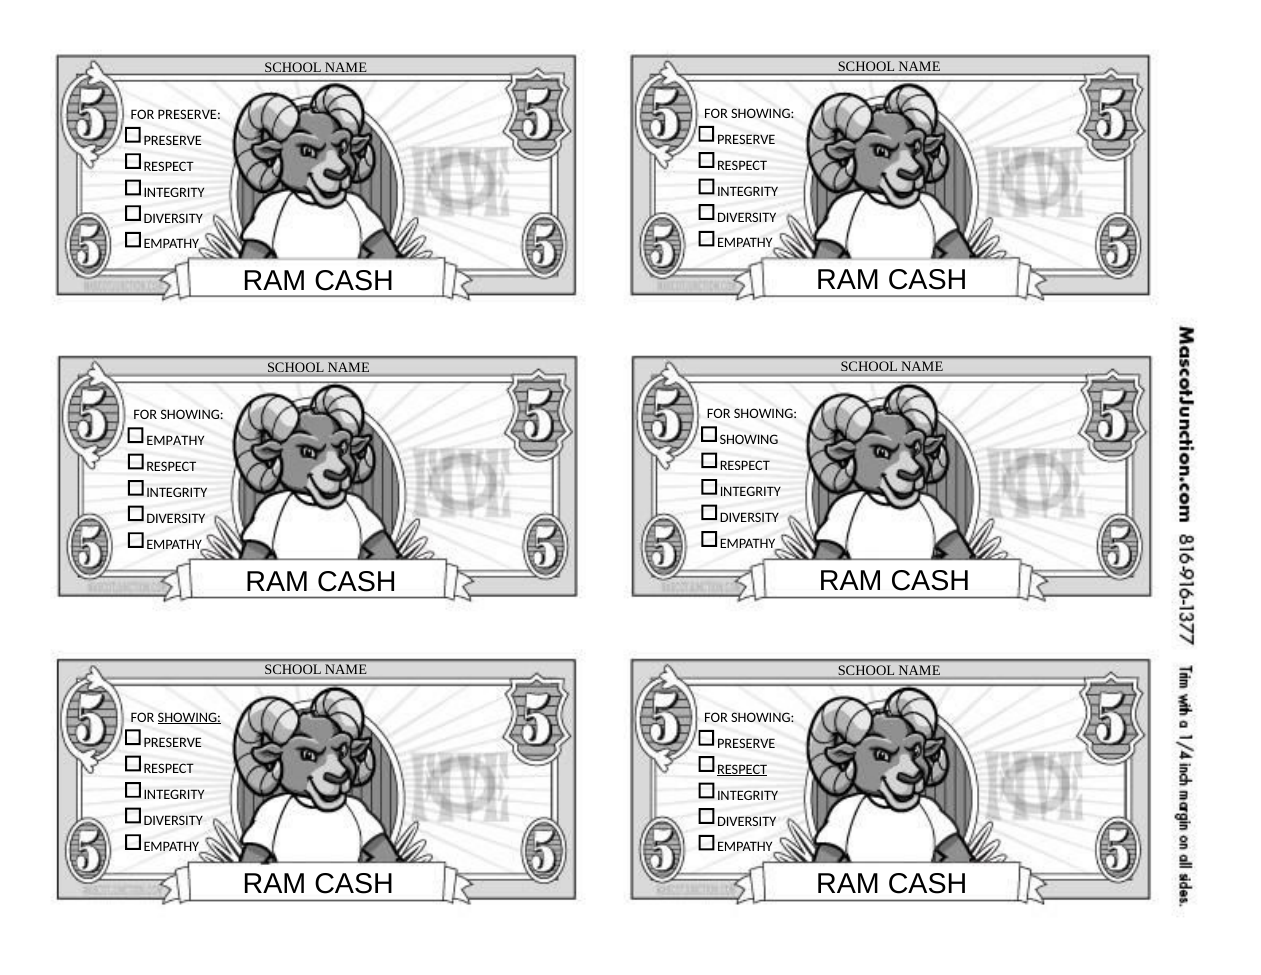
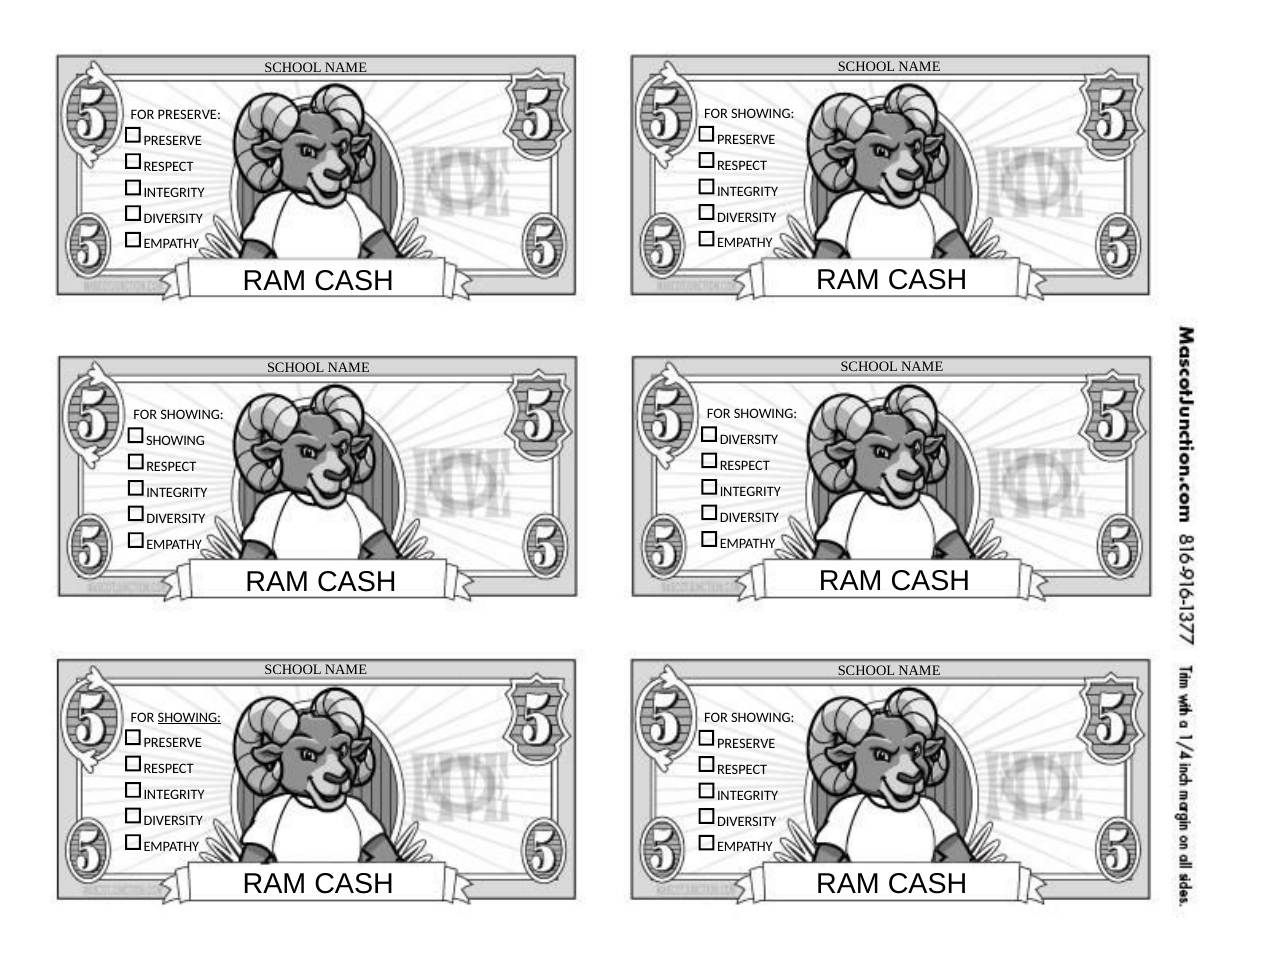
SHOWING at (749, 440): SHOWING -> DIVERSITY
EMPATHY at (175, 441): EMPATHY -> SHOWING
RESPECT at (742, 769) underline: present -> none
